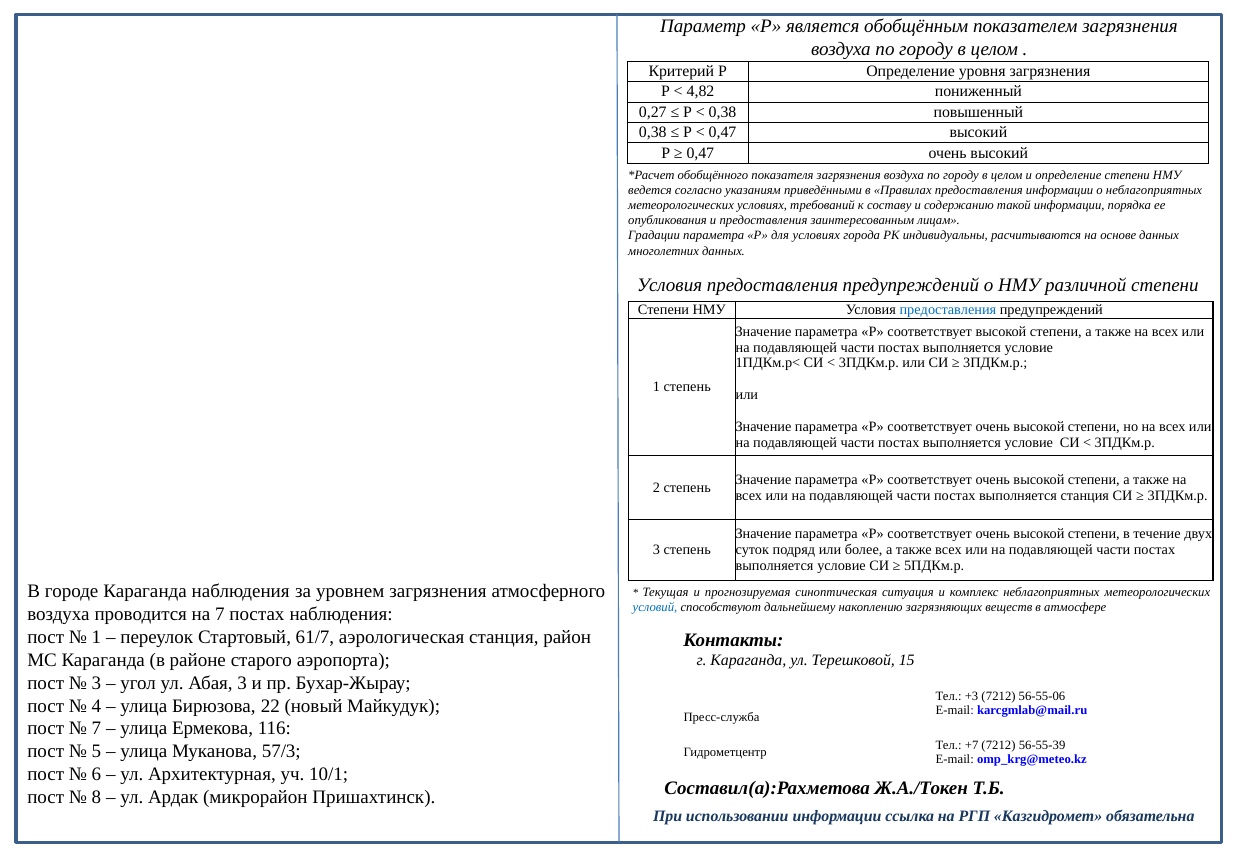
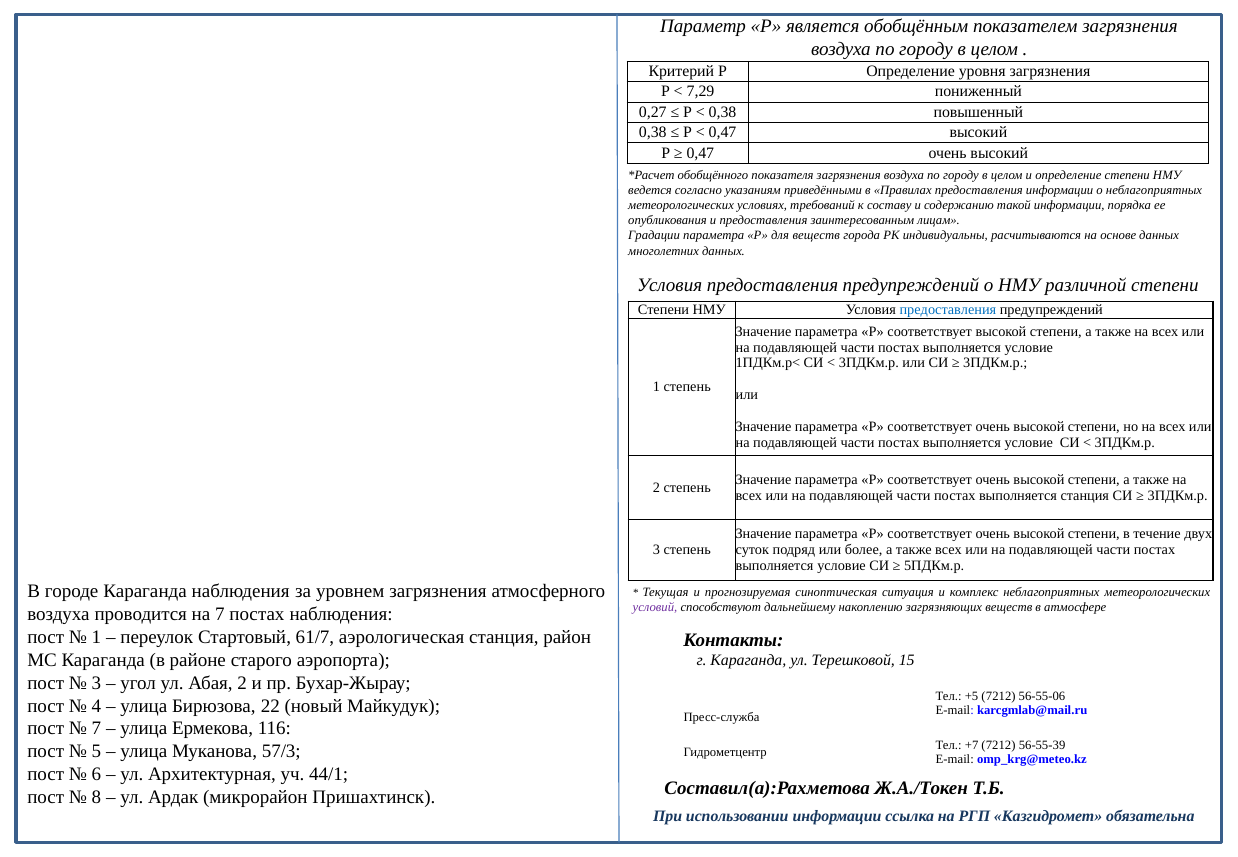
4,82: 4,82 -> 7,29
для условиях: условиях -> веществ
условий colour: blue -> purple
Абая 3: 3 -> 2
+3: +3 -> +5
10/1: 10/1 -> 44/1
